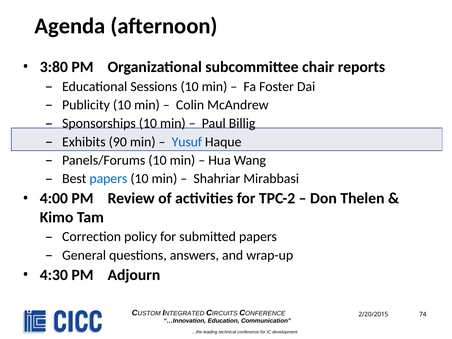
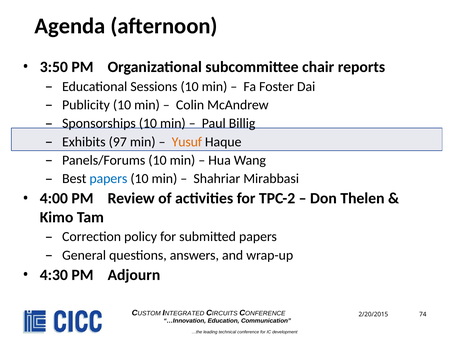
3:80: 3:80 -> 3:50
90: 90 -> 97
Yusuf colour: blue -> orange
